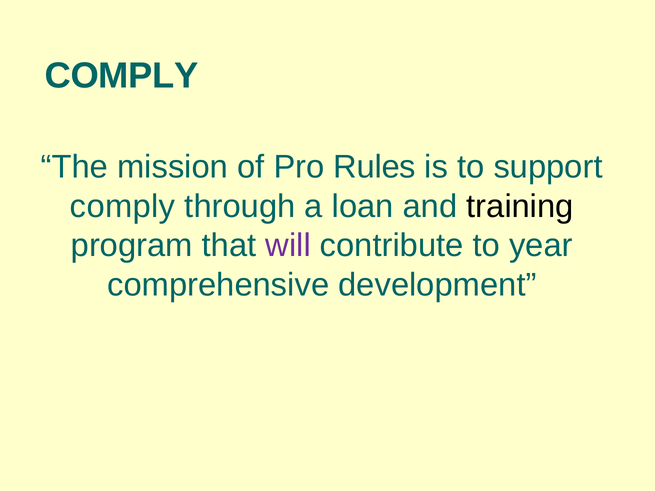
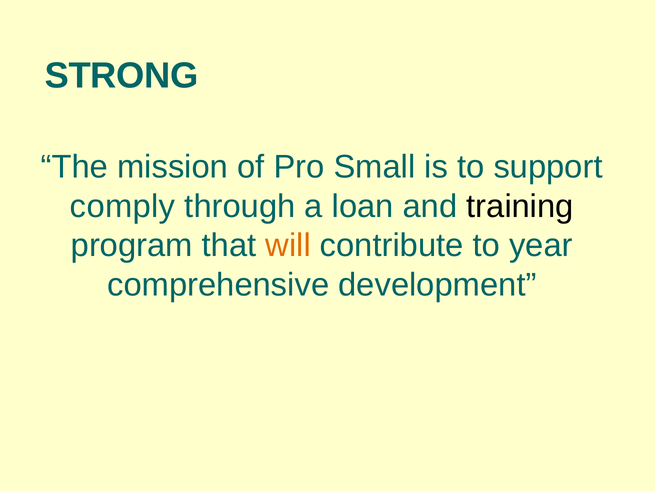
COMPLY at (122, 76): COMPLY -> STRONG
Rules: Rules -> Small
will colour: purple -> orange
